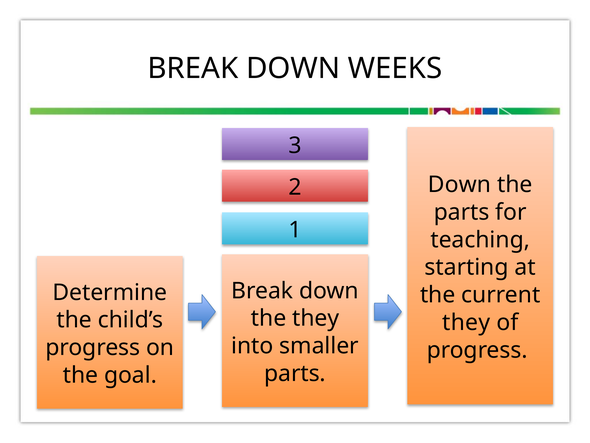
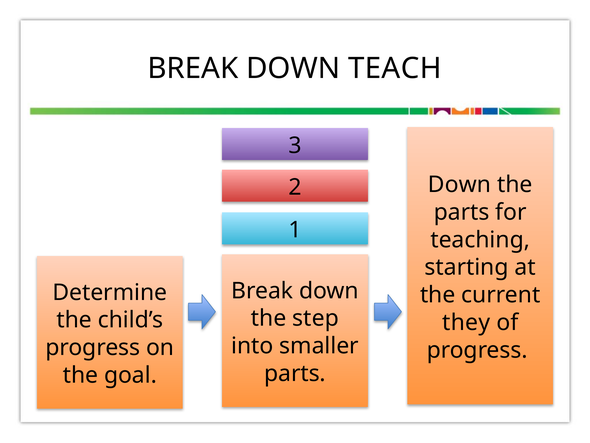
WEEKS: WEEKS -> TEACH
the they: they -> step
